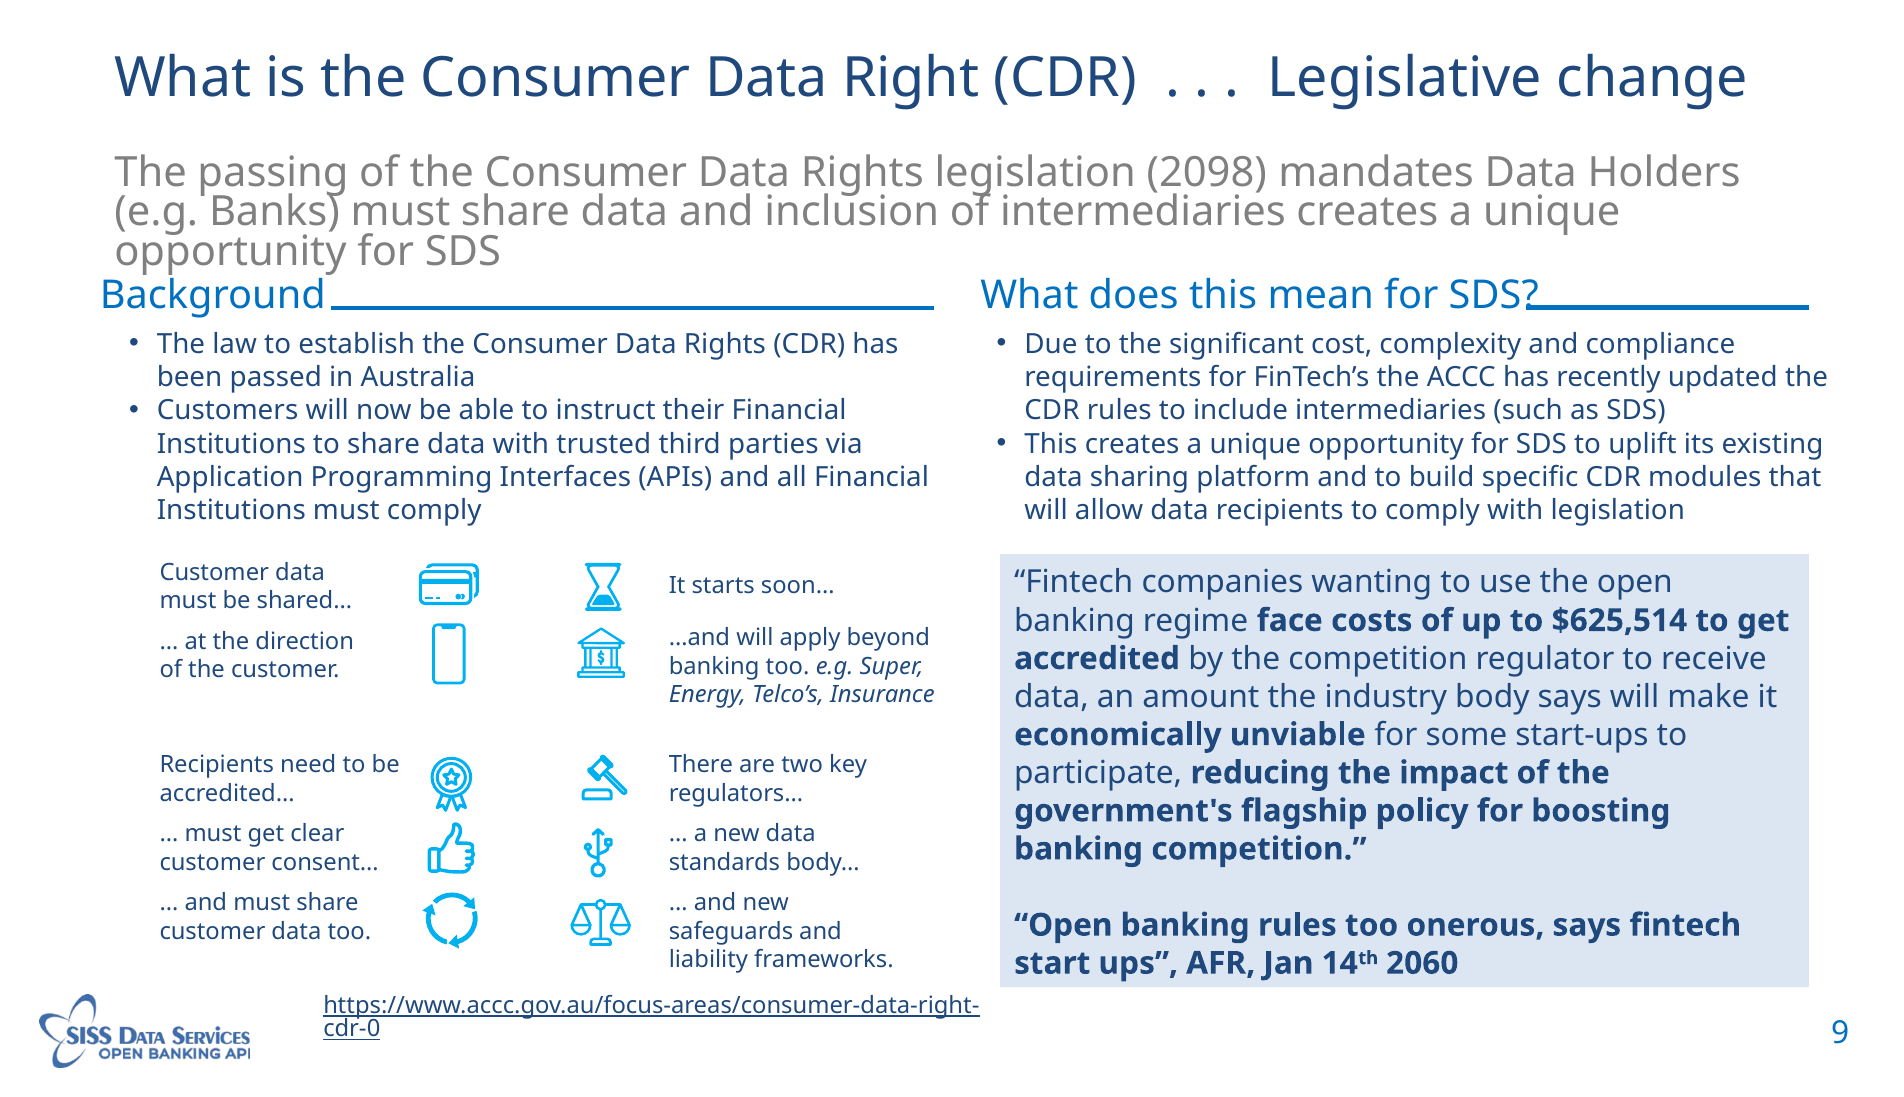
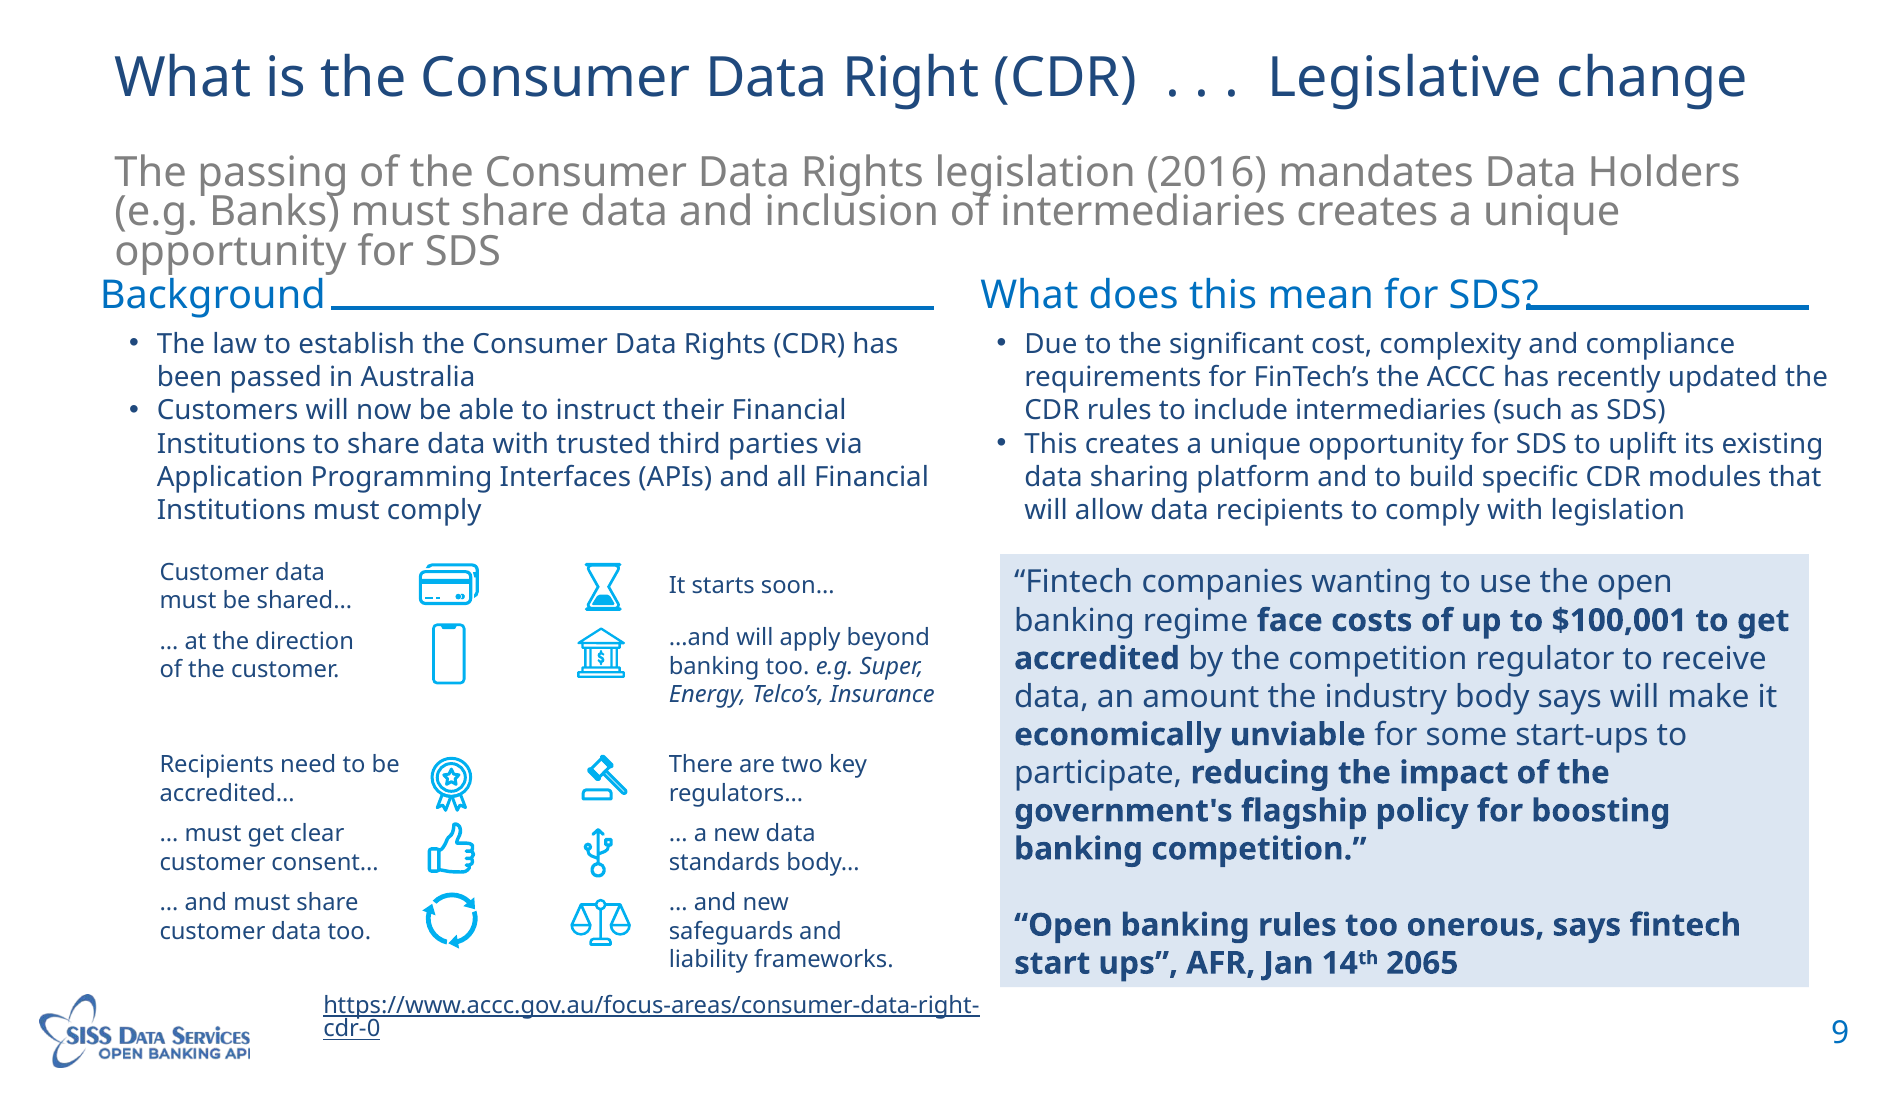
2098: 2098 -> 2016
$625,514: $625,514 -> $100,001
2060: 2060 -> 2065
